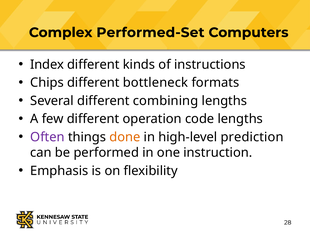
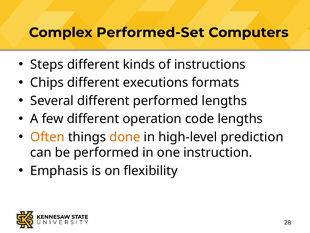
Index: Index -> Steps
bottleneck: bottleneck -> executions
different combining: combining -> performed
Often colour: purple -> orange
